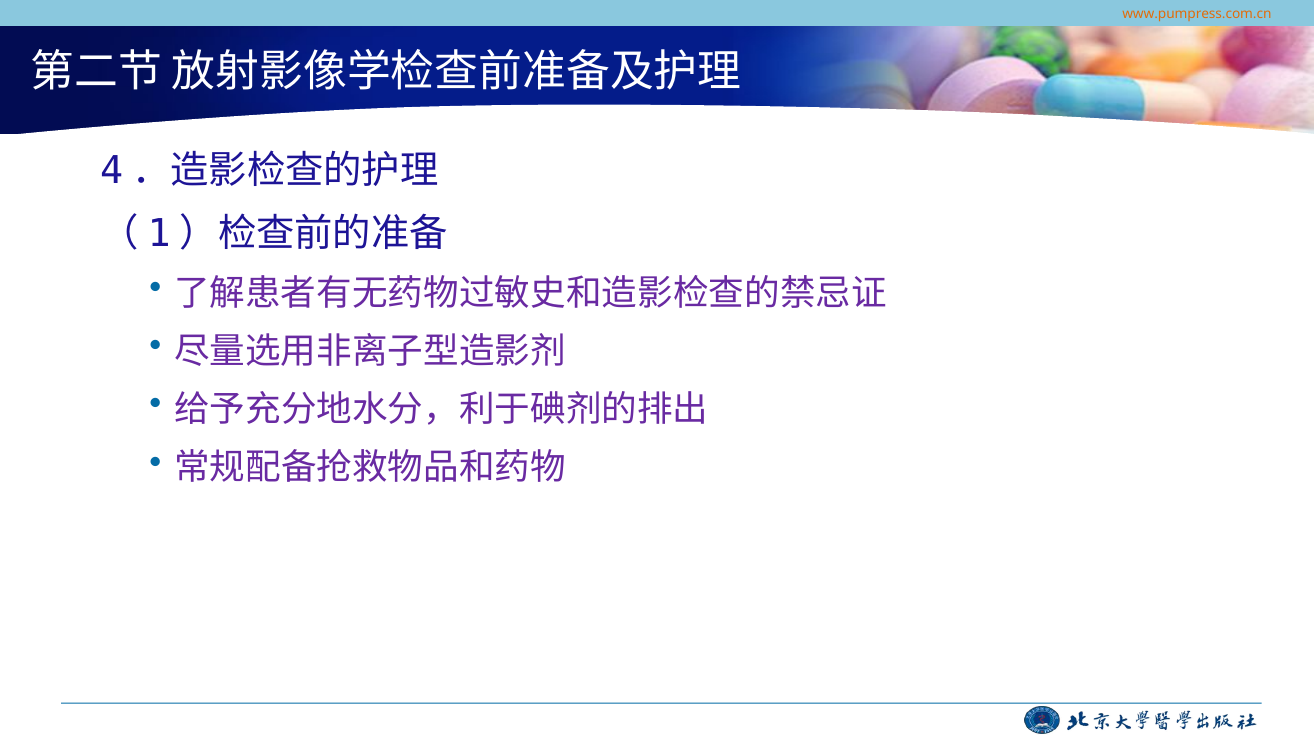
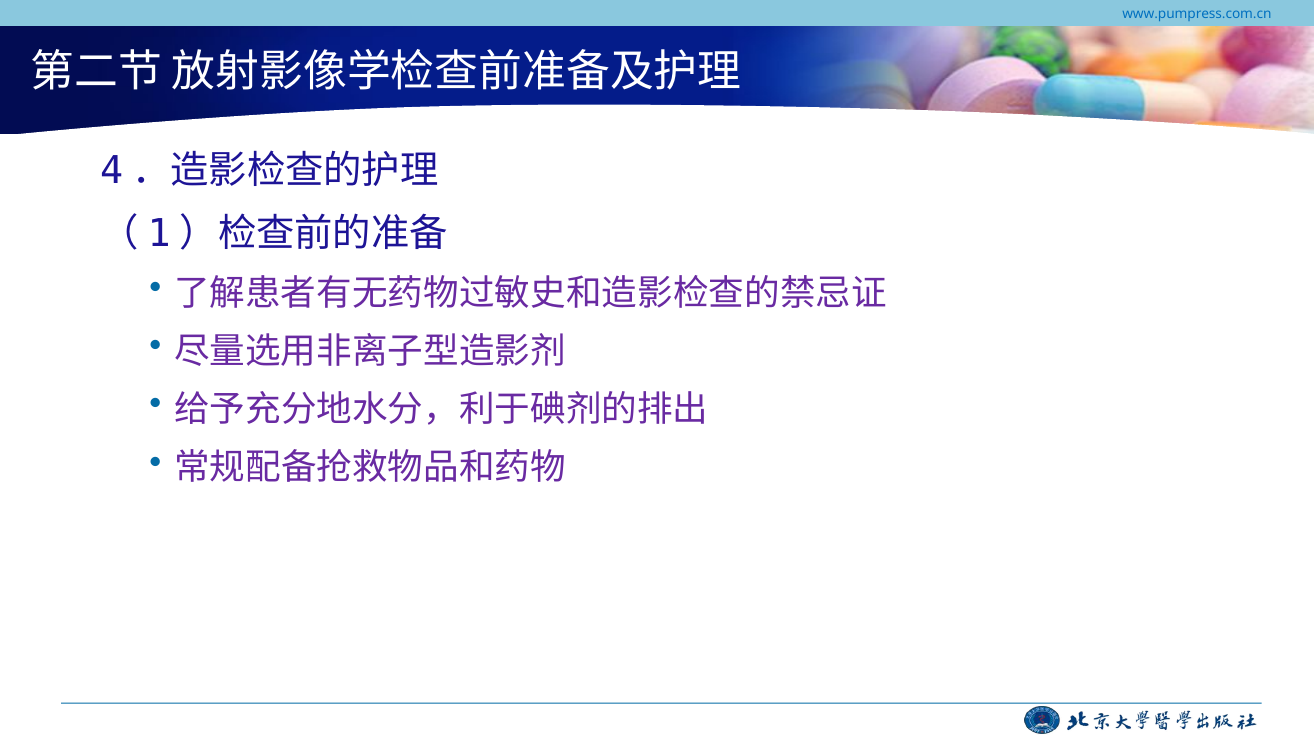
www.pumpress.com.cn colour: orange -> blue
